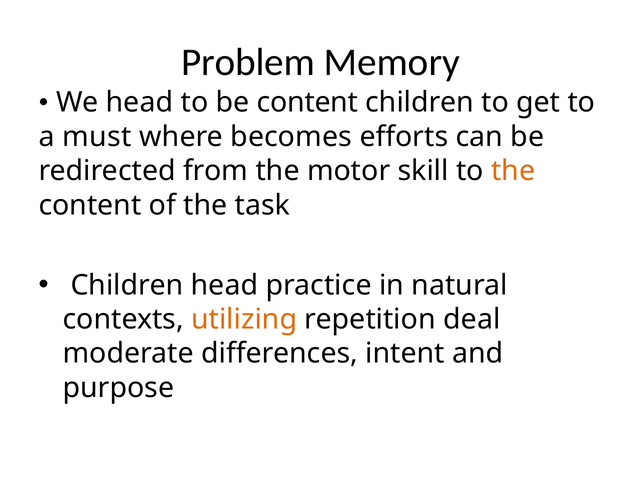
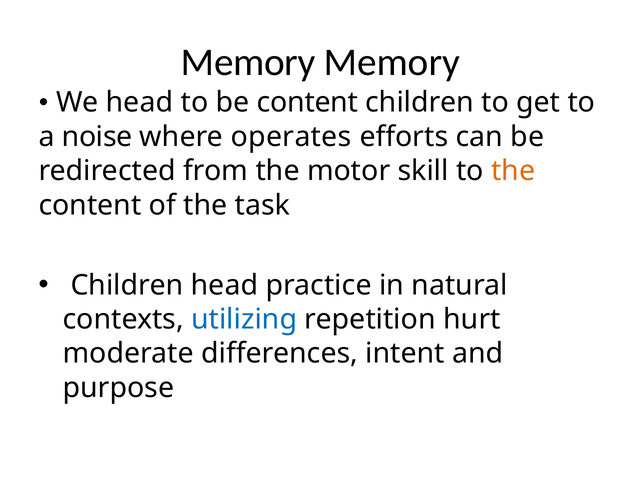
Problem at (248, 62): Problem -> Memory
must: must -> noise
becomes: becomes -> operates
utilizing colour: orange -> blue
deal: deal -> hurt
